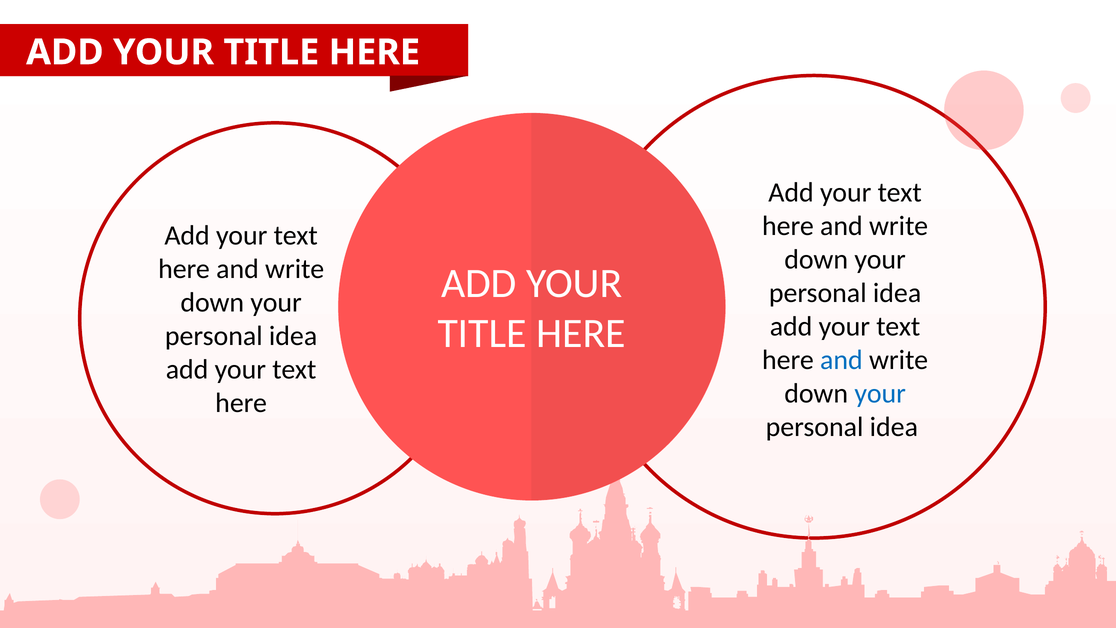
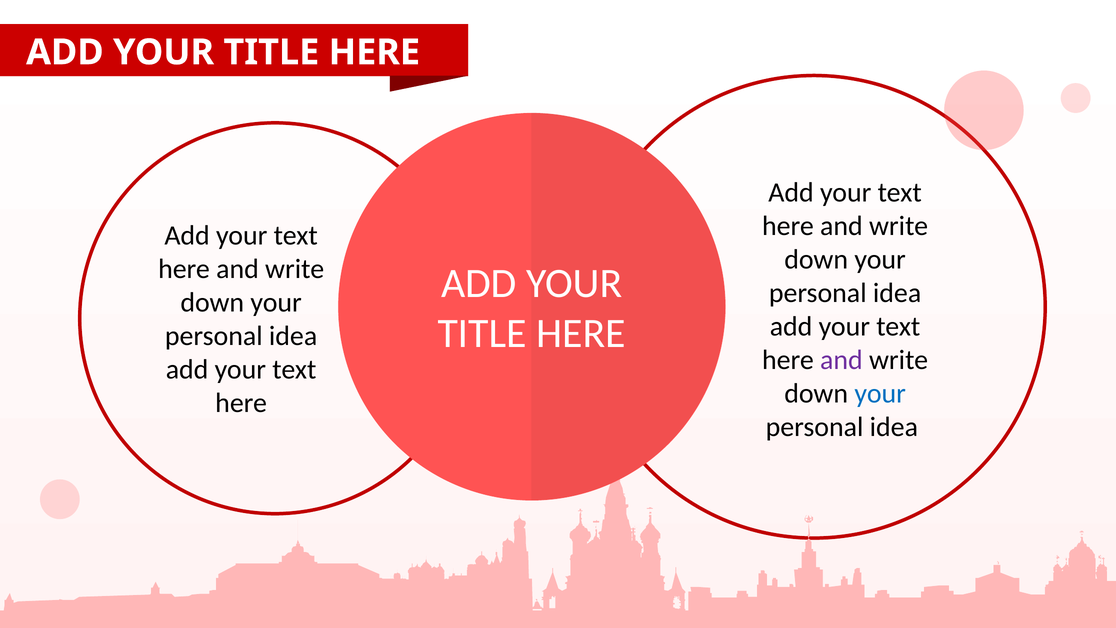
and at (841, 360) colour: blue -> purple
